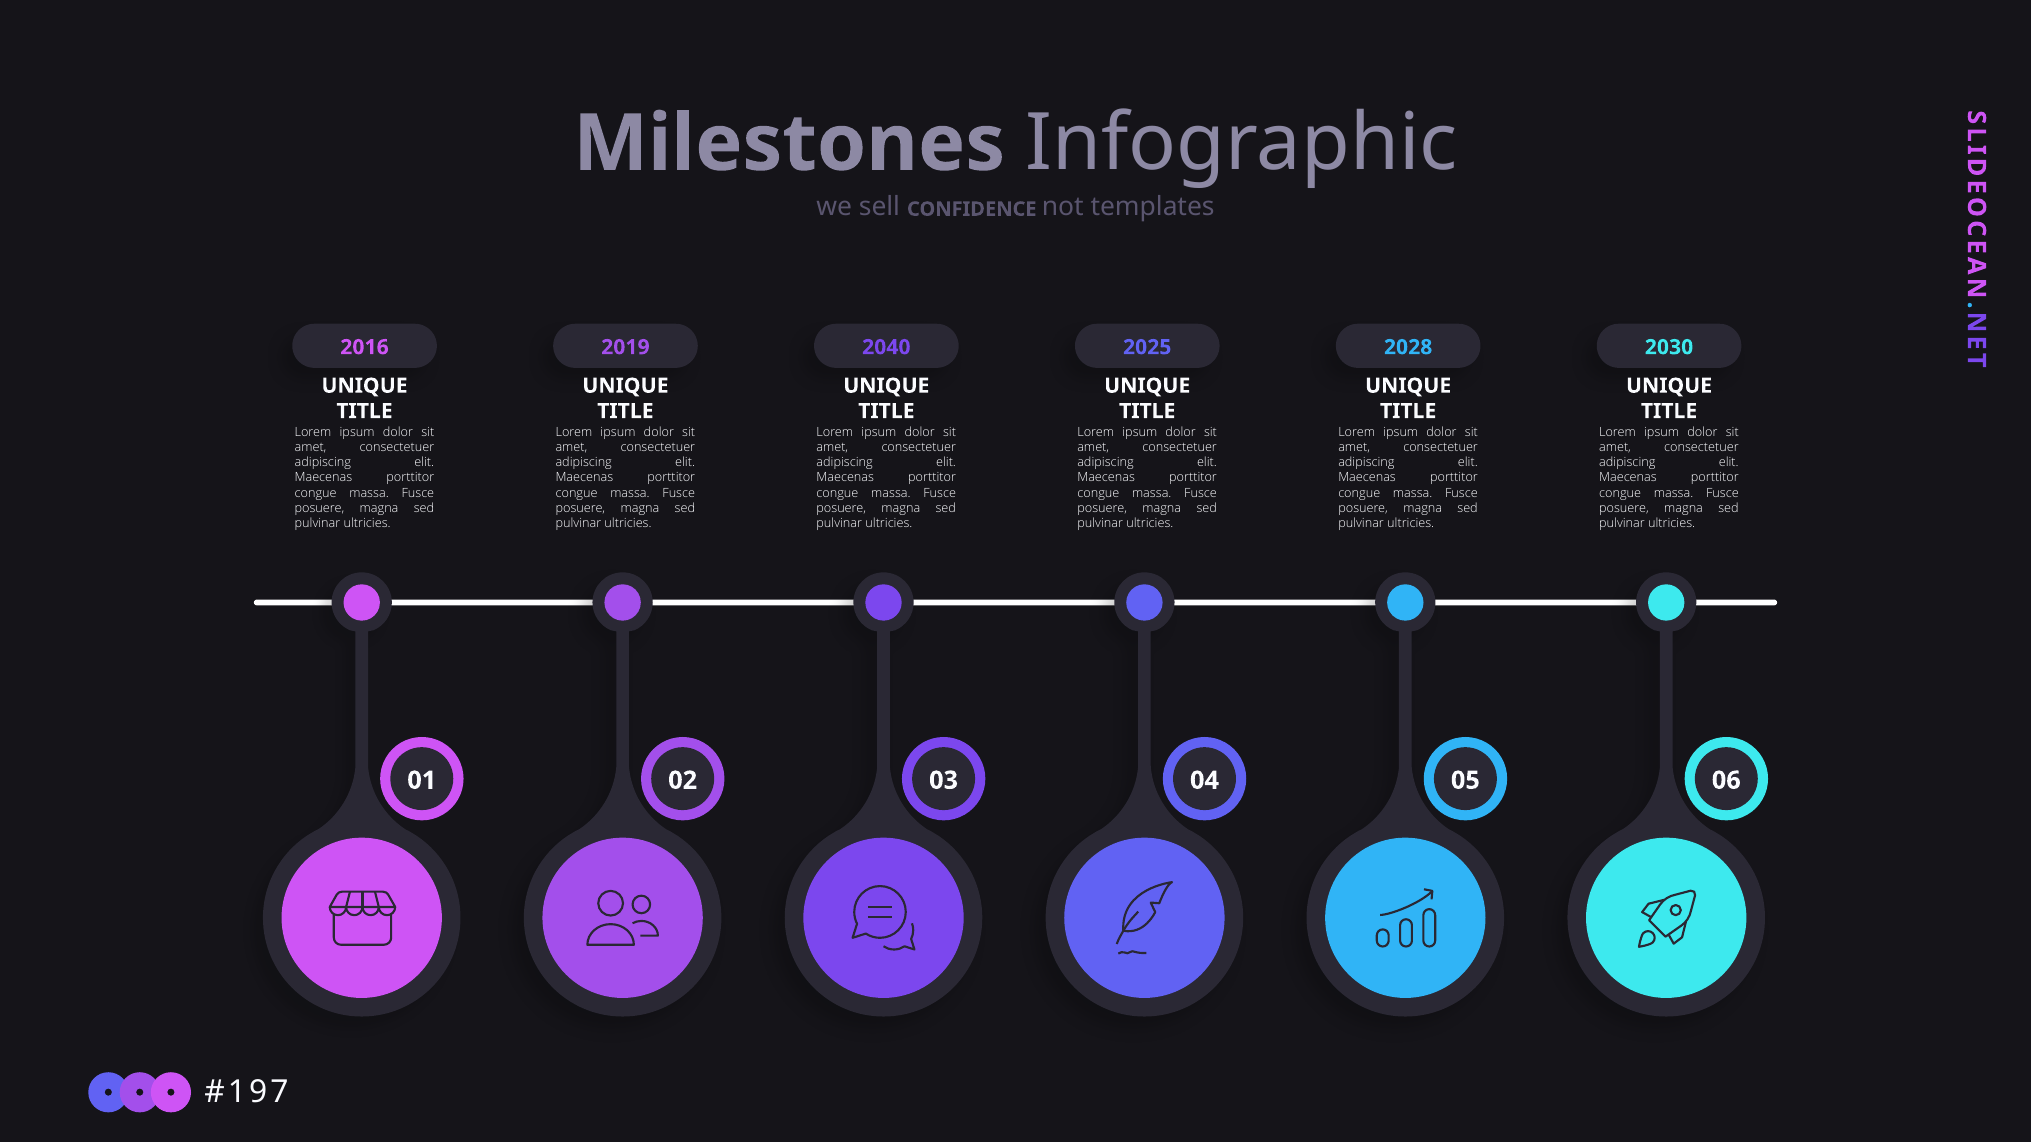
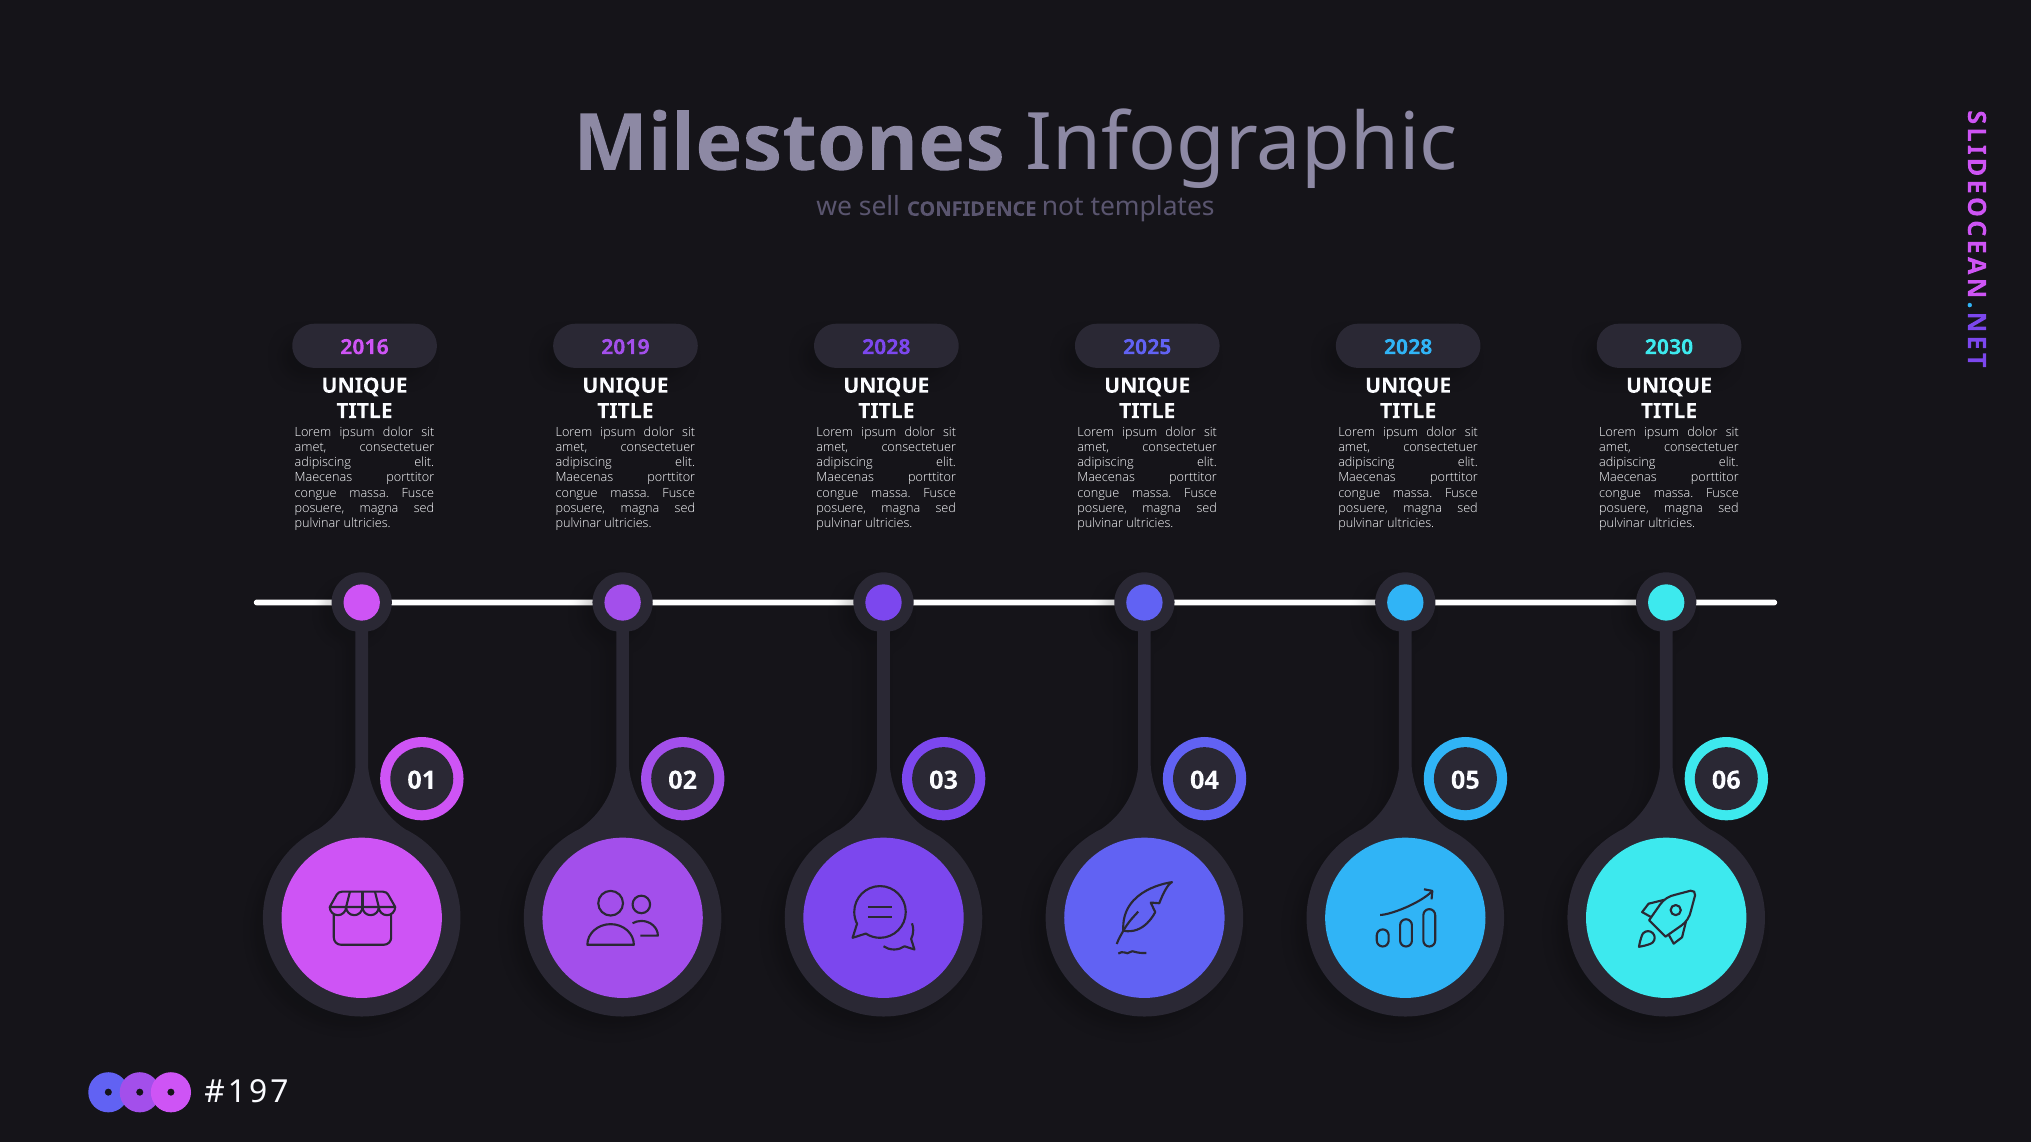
2040 at (886, 347): 2040 -> 2028
